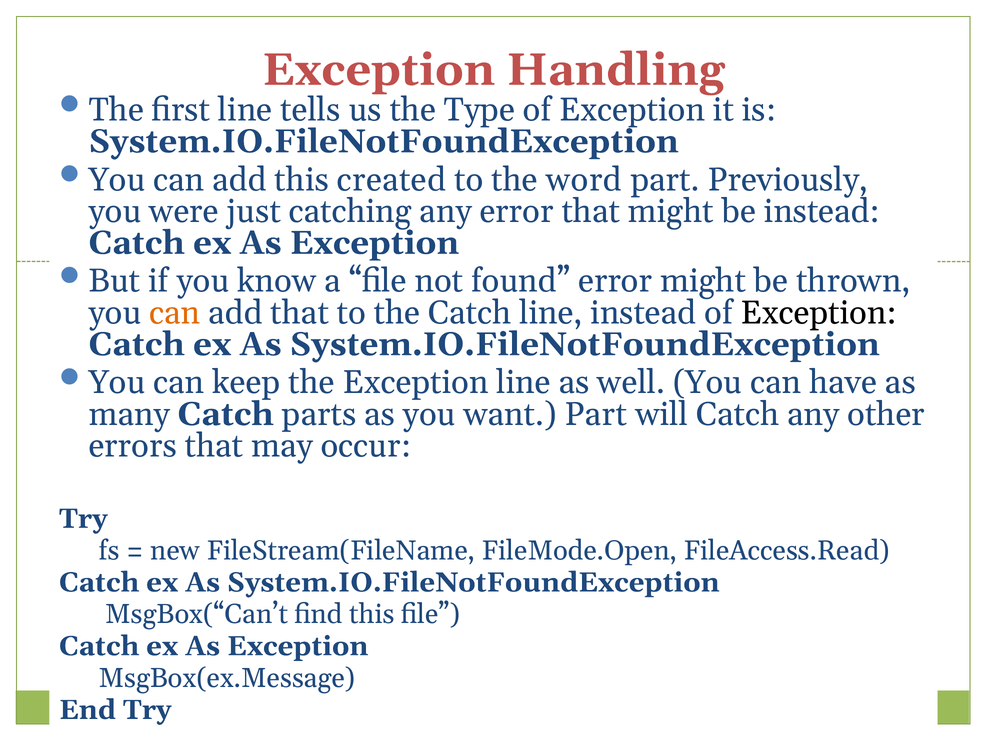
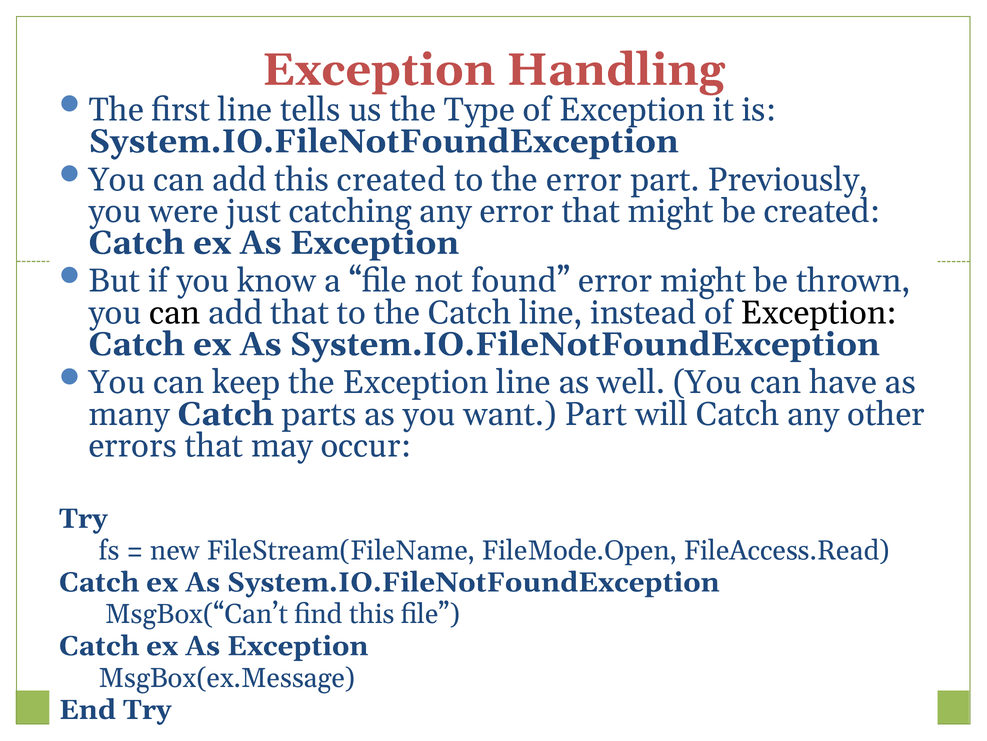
the word: word -> error
be instead: instead -> created
can at (175, 312) colour: orange -> black
